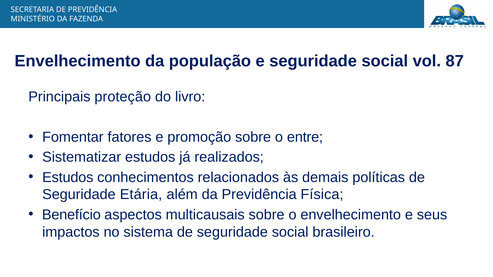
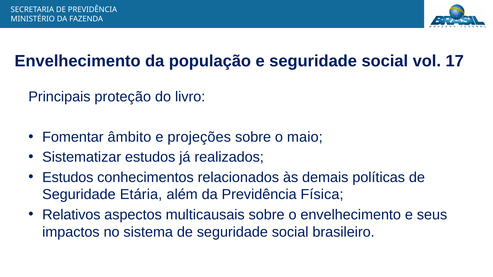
87: 87 -> 17
fatores: fatores -> âmbito
promoção: promoção -> projeções
entre: entre -> maio
Benefício: Benefício -> Relativos
